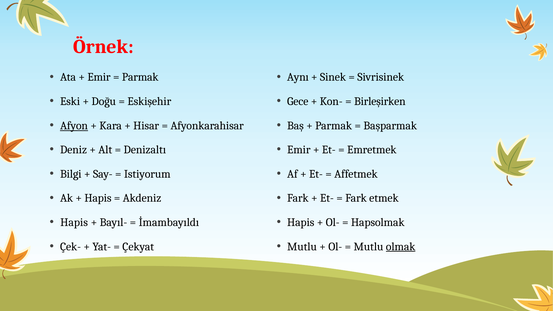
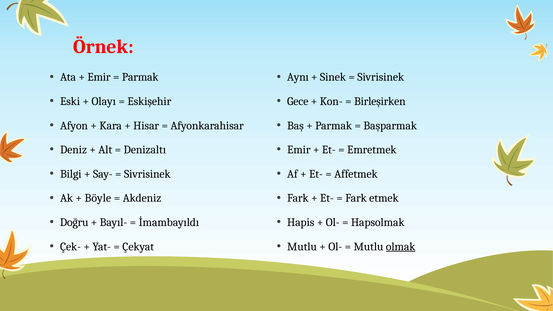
Doğu: Doğu -> Olayı
Afyon underline: present -> none
Istiyorum at (147, 174): Istiyorum -> Sivrisinek
Hapis at (98, 198): Hapis -> Böyle
Hapis at (74, 222): Hapis -> Doğru
